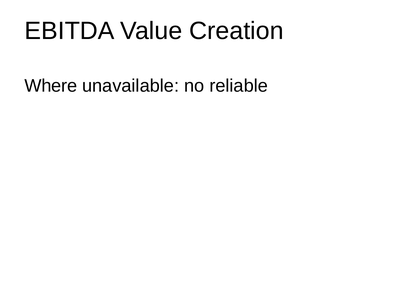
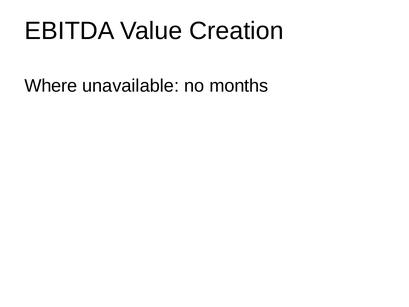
reliable: reliable -> months
